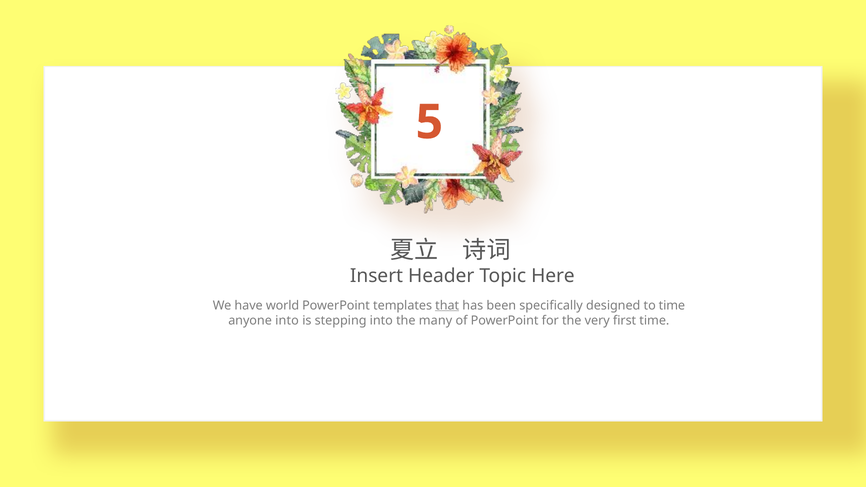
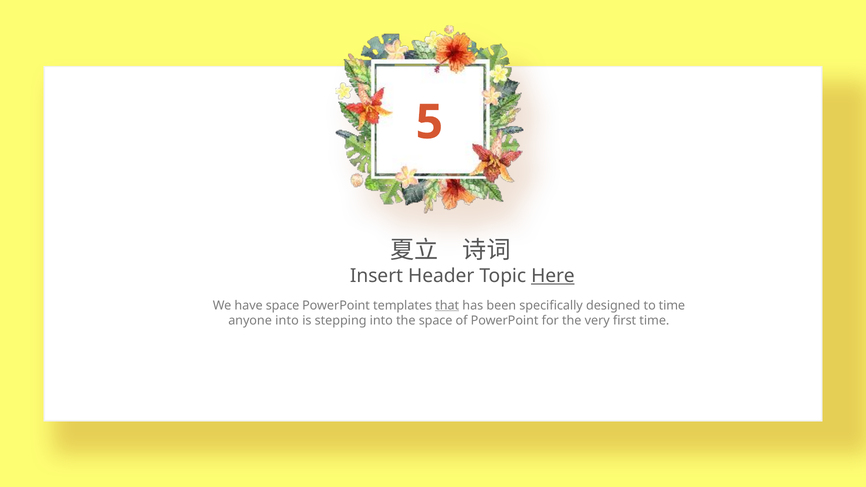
Here underline: none -> present
have world: world -> space
the many: many -> space
